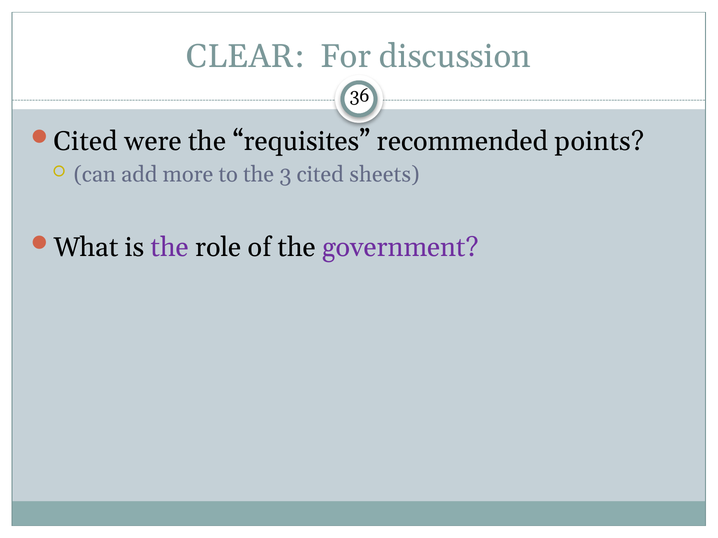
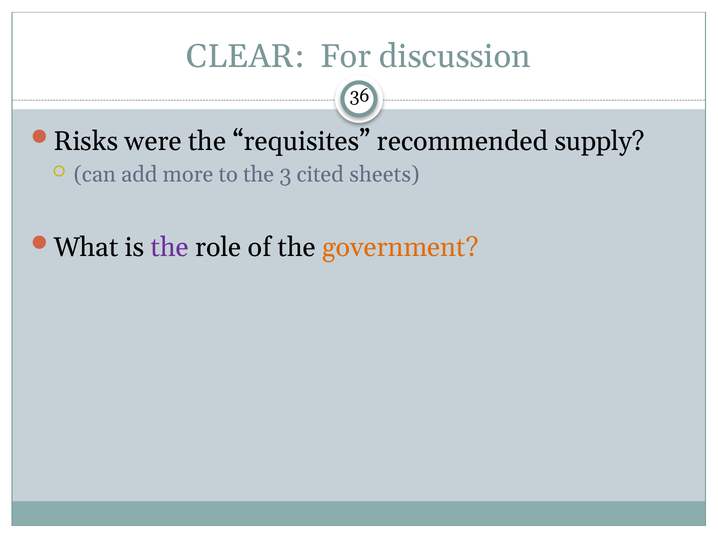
Cited at (86, 141): Cited -> Risks
points: points -> supply
government colour: purple -> orange
